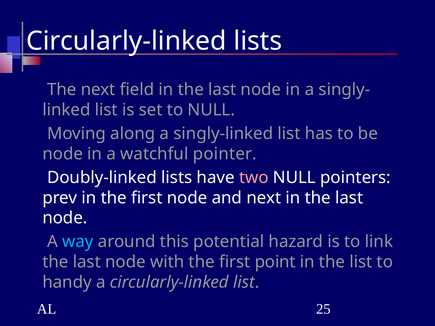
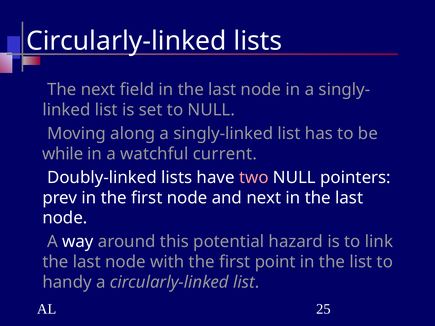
node at (63, 154): node -> while
pointer: pointer -> current
way colour: light blue -> white
